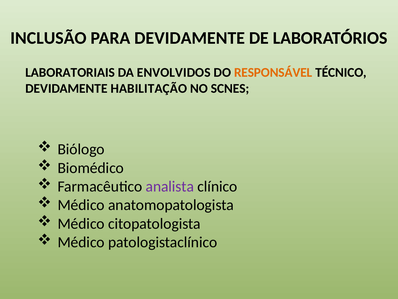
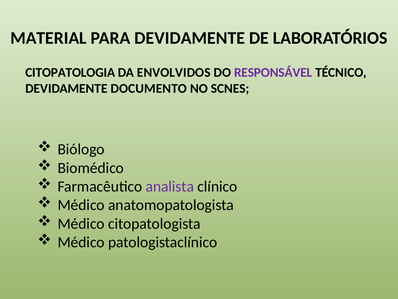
INCLUSÃO: INCLUSÃO -> MATERIAL
LABORATORIAIS: LABORATORIAIS -> CITOPATOLOGIA
RESPONSÁVEL colour: orange -> purple
HABILITAÇÃO: HABILITAÇÃO -> DOCUMENTO
